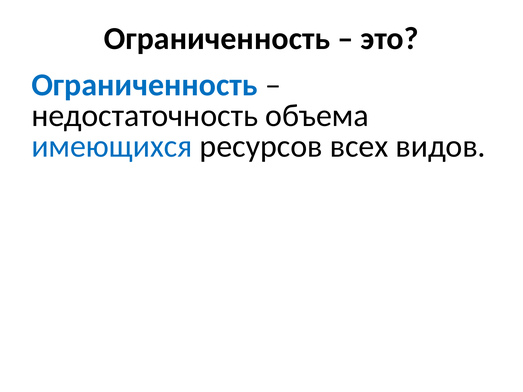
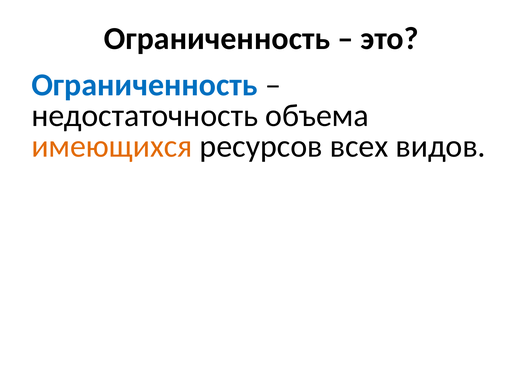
имеющихся colour: blue -> orange
